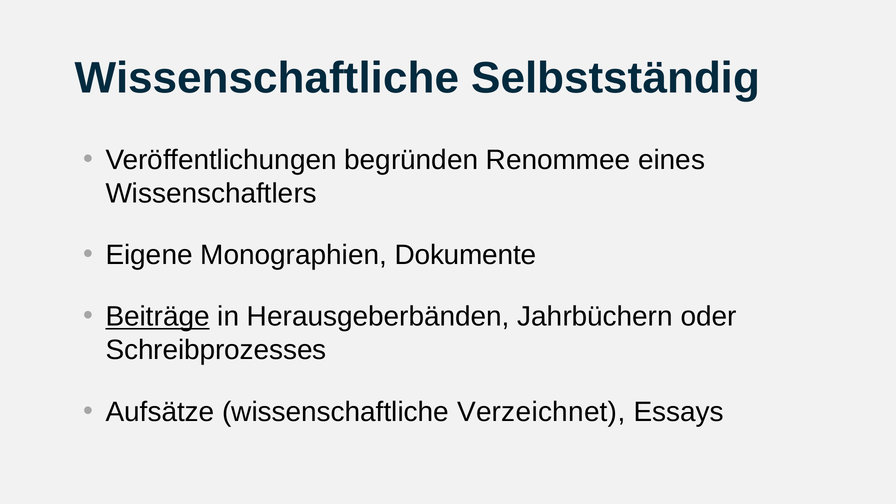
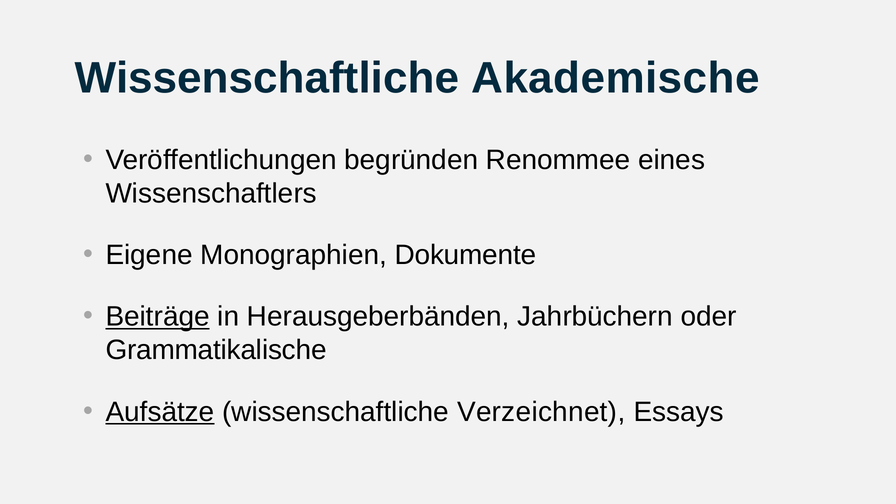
Selbstständig: Selbstständig -> Akademische
Schreibprozesses: Schreibprozesses -> Grammatikalische
Aufsätze underline: none -> present
